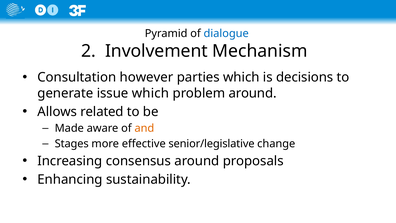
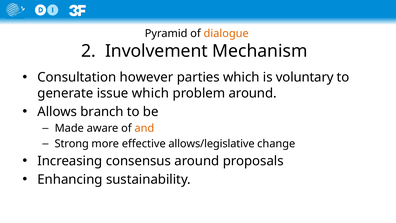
dialogue colour: blue -> orange
decisions: decisions -> voluntary
related: related -> branch
Stages: Stages -> Strong
senior/legislative: senior/legislative -> allows/legislative
